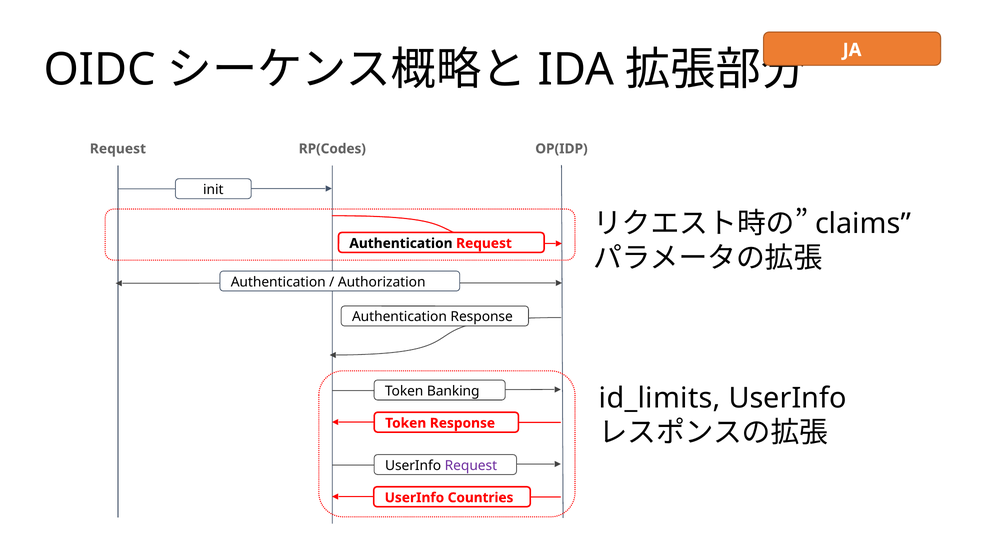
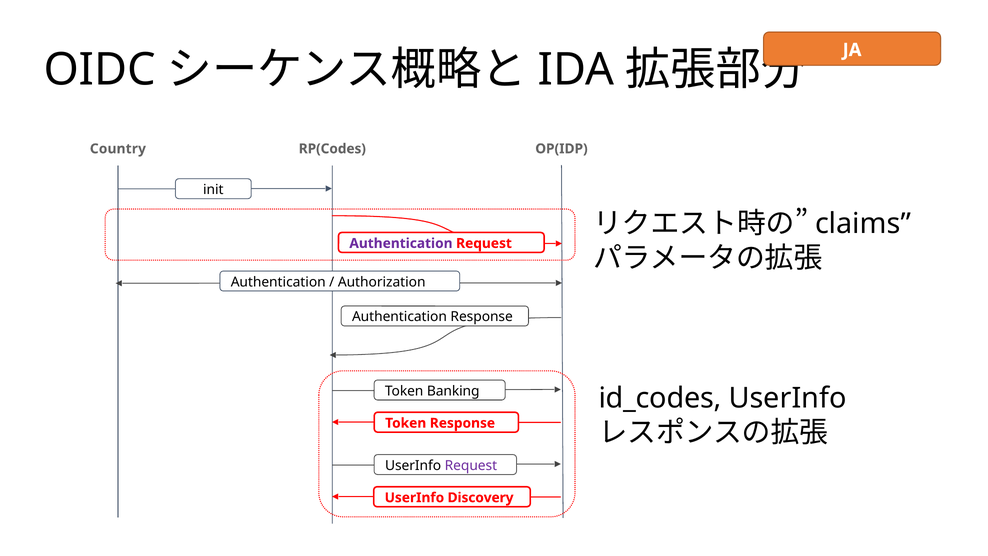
Request at (118, 149): Request -> Country
Authentication at (401, 243) colour: black -> purple
id_limits: id_limits -> id_codes
Countries: Countries -> Discovery
